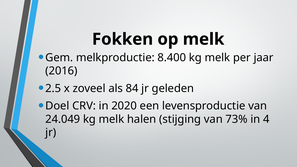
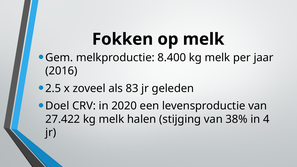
84: 84 -> 83
24.049: 24.049 -> 27.422
73%: 73% -> 38%
